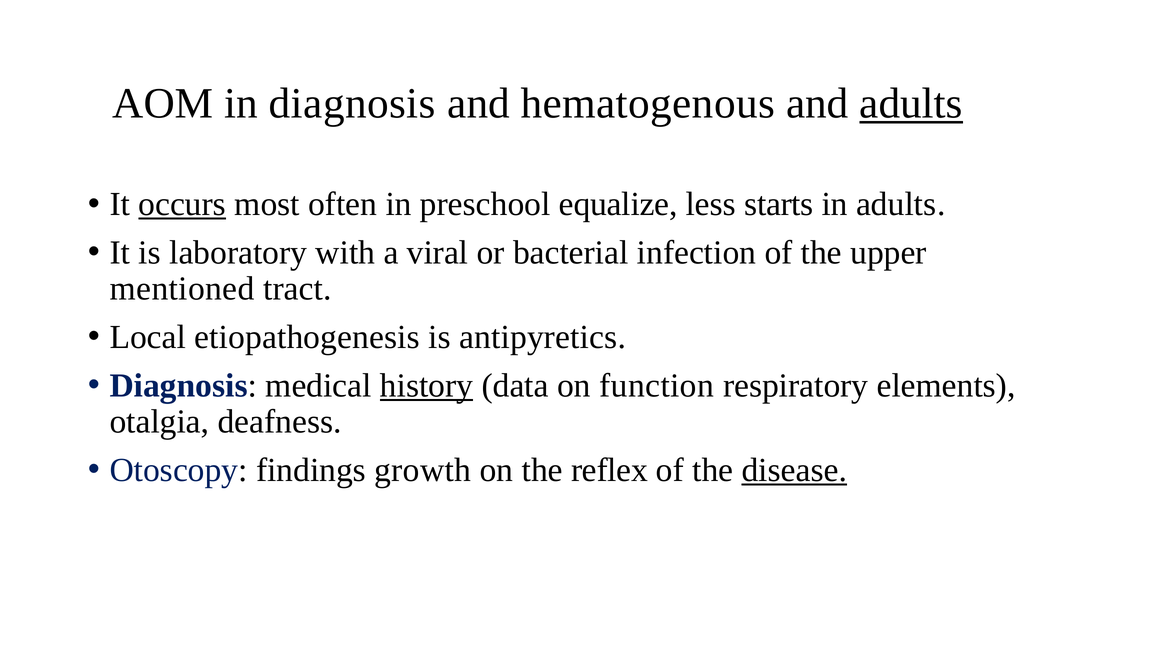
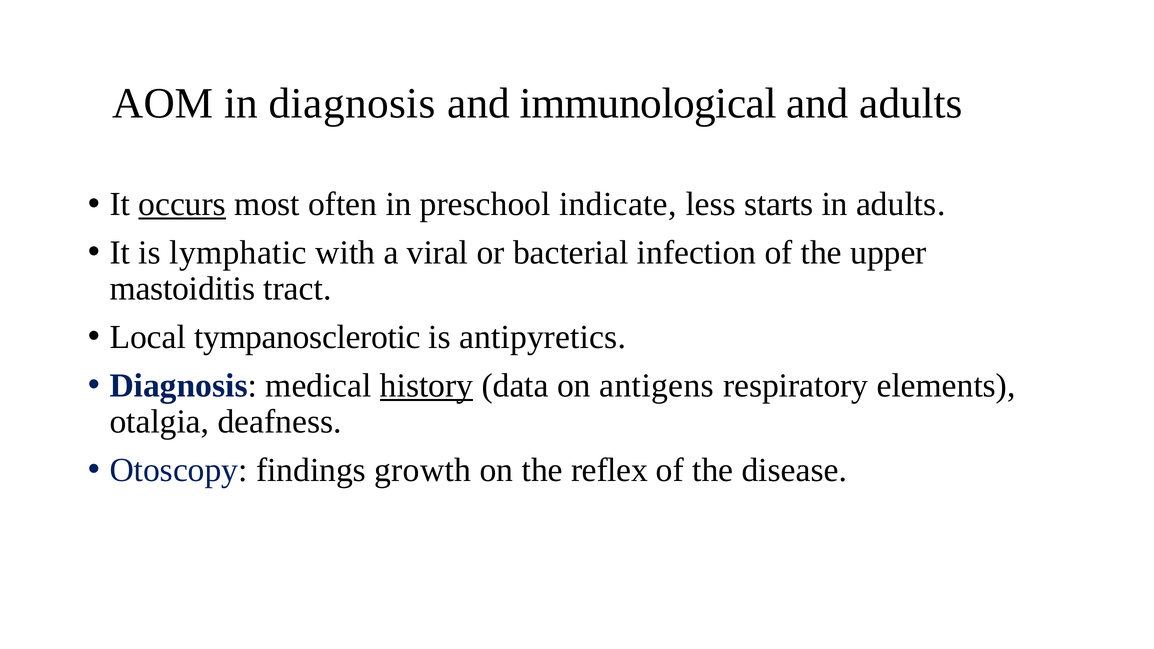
hematogenous: hematogenous -> immunological
adults at (911, 104) underline: present -> none
equalize: equalize -> indicate
laboratory: laboratory -> lymphatic
mentioned: mentioned -> mastoiditis
etiopathogenesis: etiopathogenesis -> tympanosclerotic
function: function -> antigens
disease underline: present -> none
